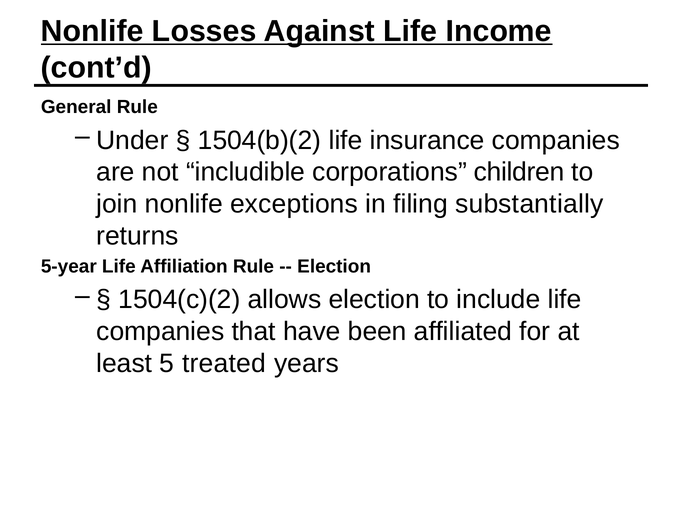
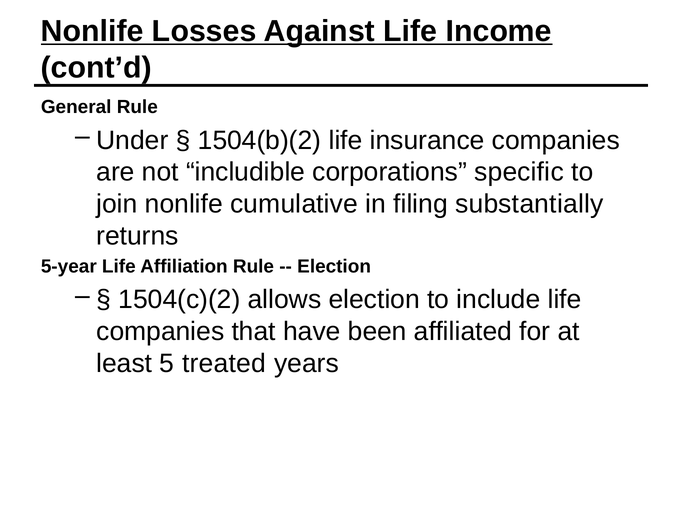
children: children -> specific
exceptions: exceptions -> cumulative
